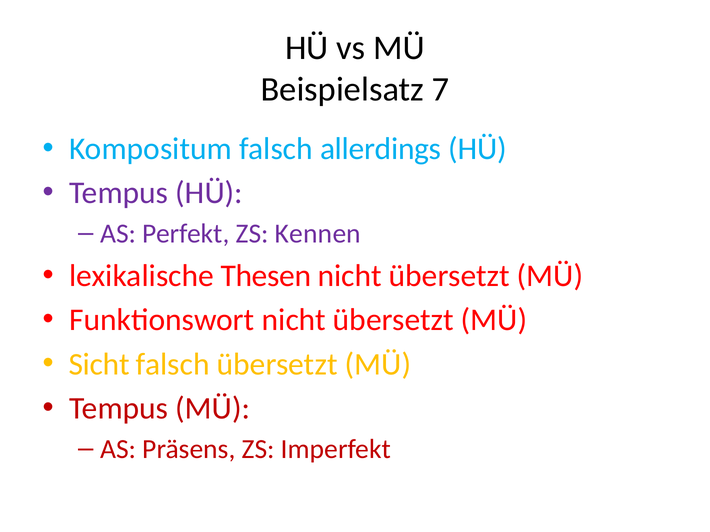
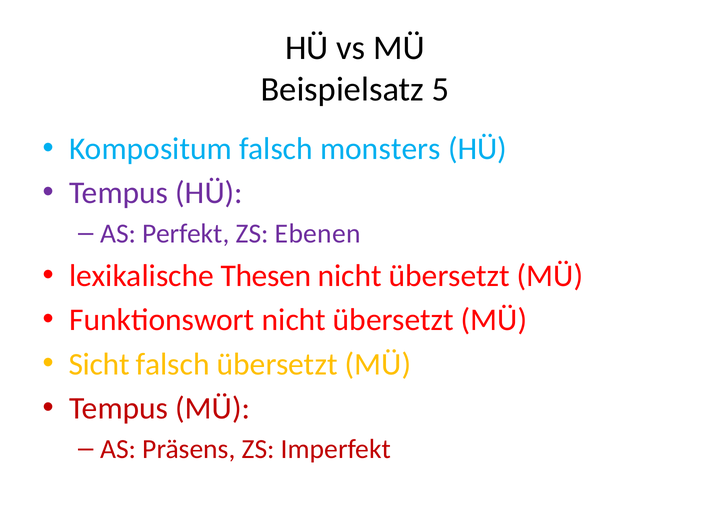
7: 7 -> 5
allerdings: allerdings -> monsters
Kennen: Kennen -> Ebenen
